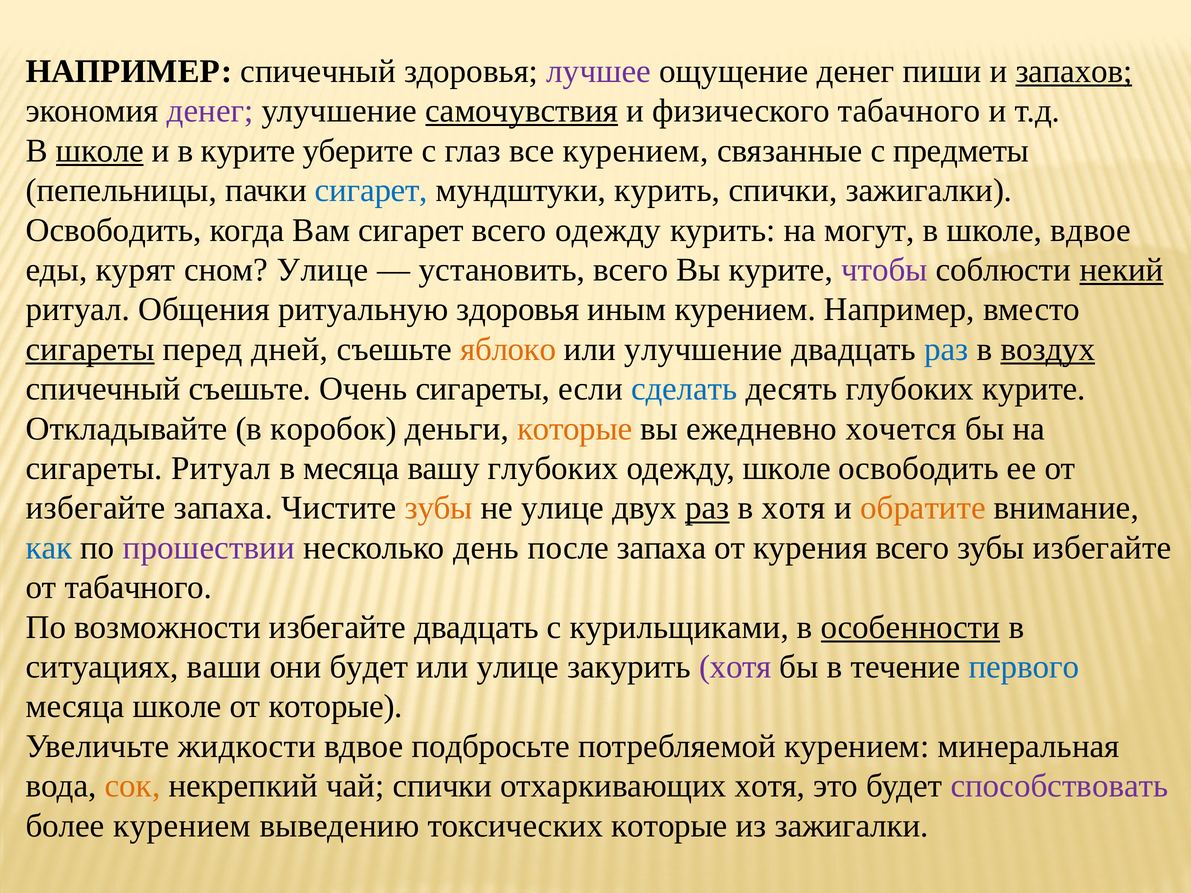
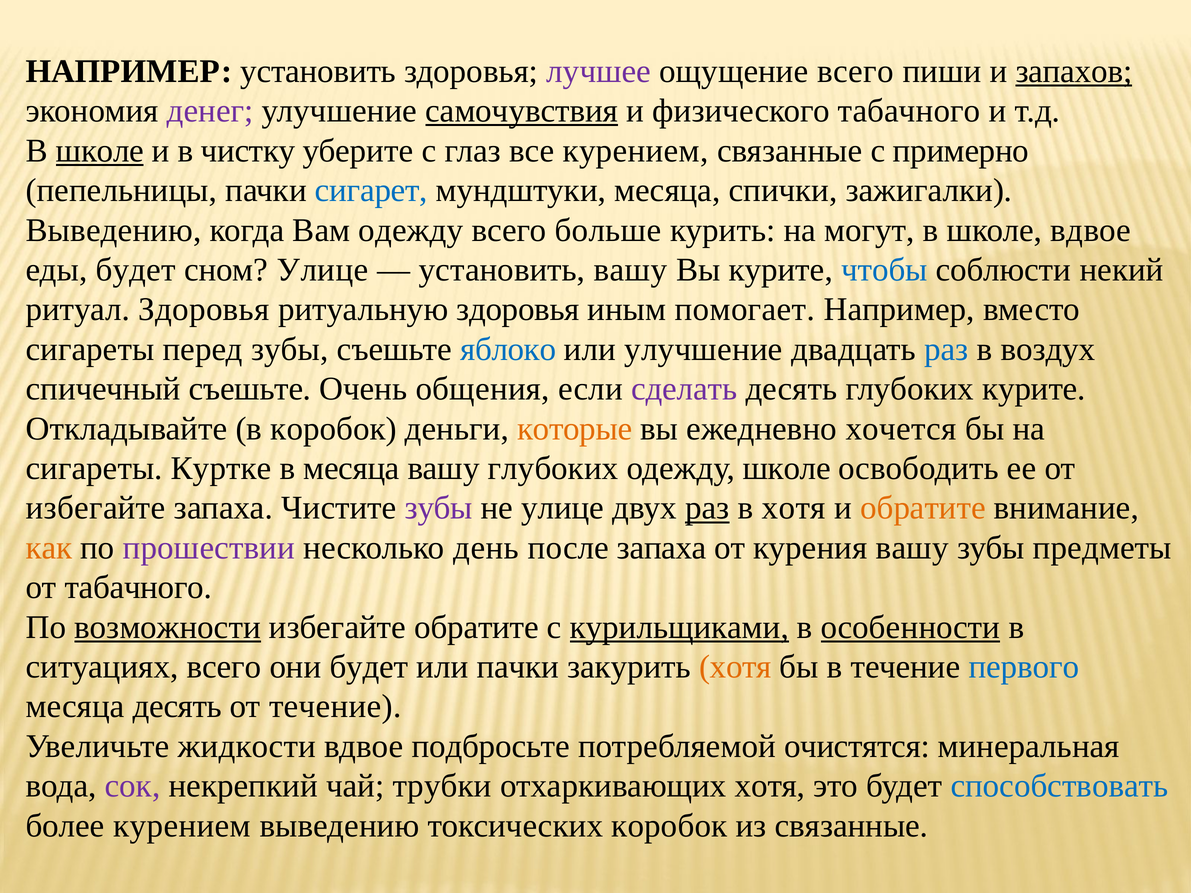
НАПРИМЕР спичечный: спичечный -> установить
ощущение денег: денег -> всего
в курите: курите -> чистку
предметы: предметы -> примерно
мундштуки курить: курить -> месяца
Освободить at (114, 230): Освободить -> Выведению
Вам сигарет: сигарет -> одежду
всего одежду: одежду -> больше
еды курят: курят -> будет
установить всего: всего -> вашу
чтобы colour: purple -> blue
некий underline: present -> none
ритуал Общения: Общения -> Здоровья
иным курением: курением -> помогает
сигареты at (90, 349) underline: present -> none
перед дней: дней -> зубы
яблоко colour: orange -> blue
воздух underline: present -> none
Очень сигареты: сигареты -> общения
сделать colour: blue -> purple
сигареты Ритуал: Ритуал -> Куртке
зубы at (439, 508) colour: orange -> purple
как colour: blue -> orange
курения всего: всего -> вашу
зубы избегайте: избегайте -> предметы
возможности underline: none -> present
избегайте двадцать: двадцать -> обратите
курильщиками underline: none -> present
ситуациях ваши: ваши -> всего
или улице: улице -> пачки
хотя at (735, 667) colour: purple -> orange
месяца школе: школе -> десять
от которые: которые -> течение
потребляемой курением: курением -> очистятся
сок colour: orange -> purple
чай спички: спички -> трубки
способствовать colour: purple -> blue
токсических которые: которые -> коробок
из зажигалки: зажигалки -> связанные
